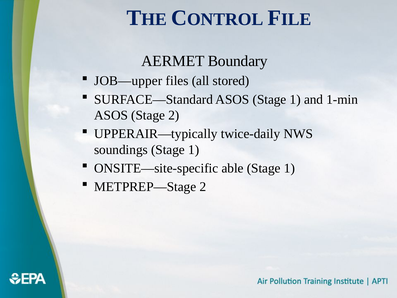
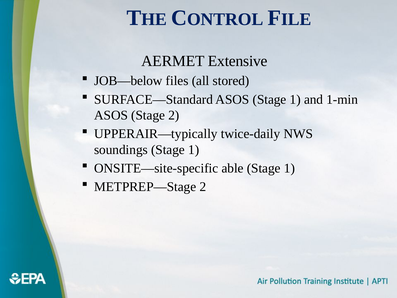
Boundary: Boundary -> Extensive
JOB—upper: JOB—upper -> JOB—below
